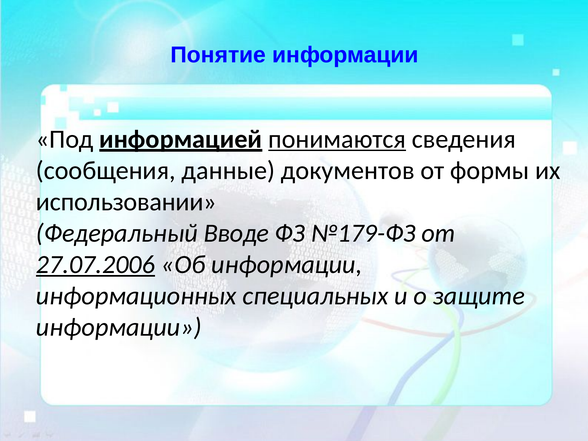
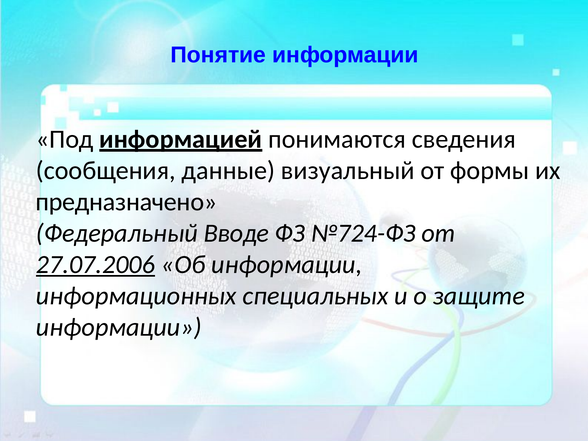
понимаются underline: present -> none
документов: документов -> визуальный
использовании: использовании -> предназначено
№179-ФЗ: №179-ФЗ -> №724-ФЗ
